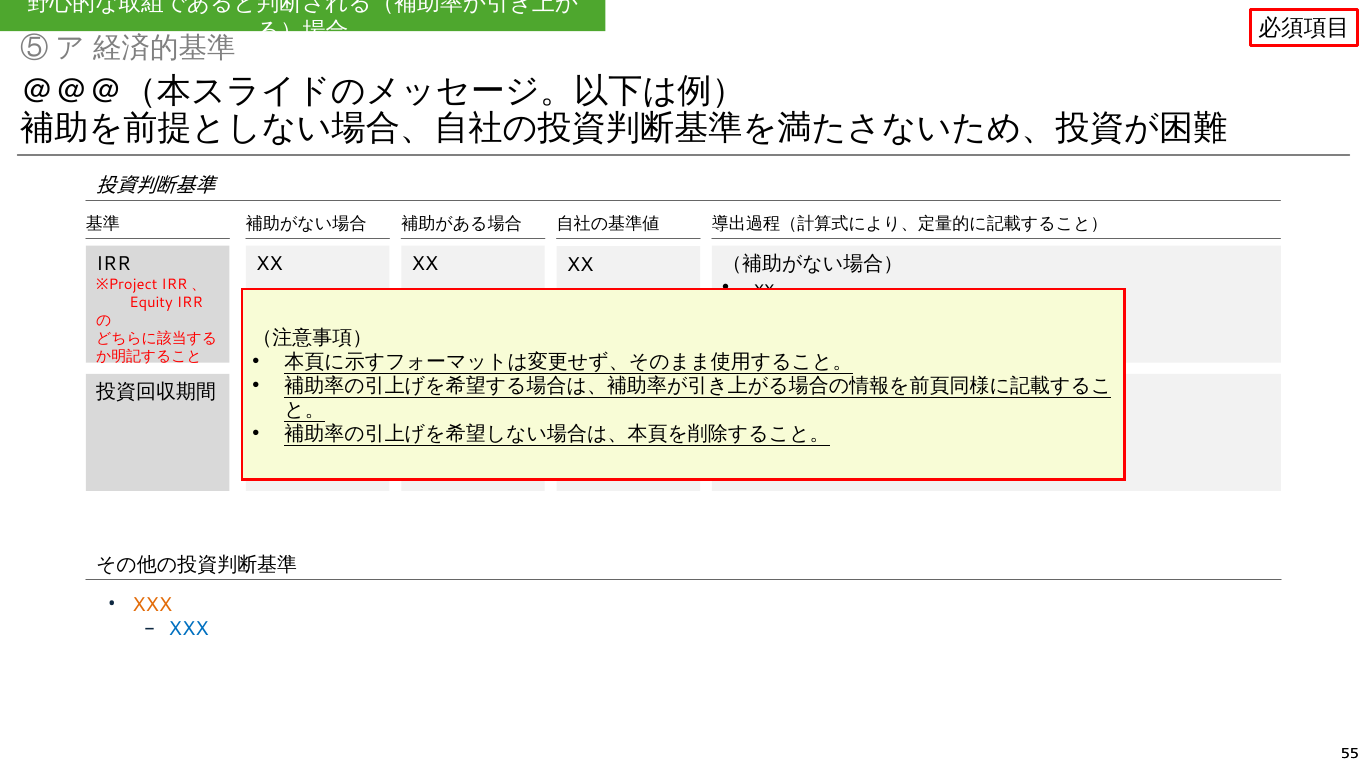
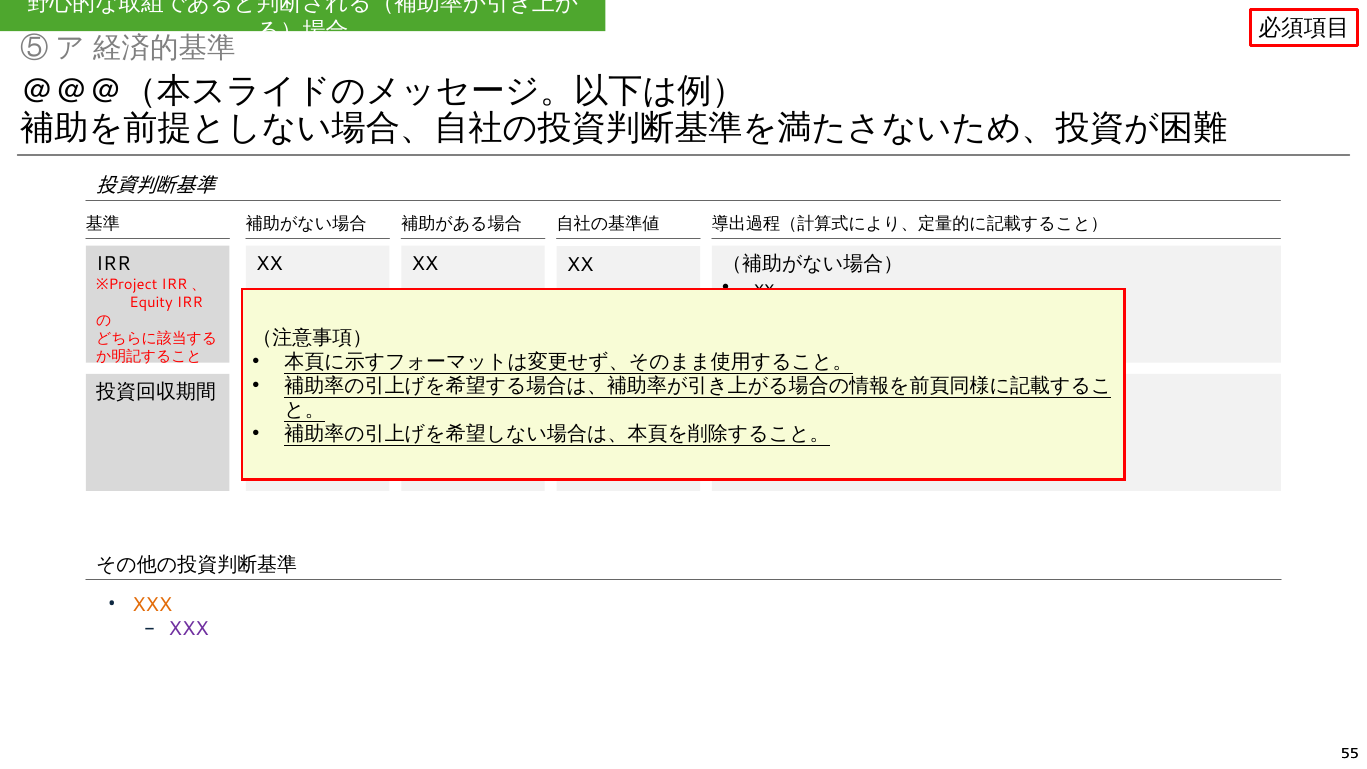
XXX at (189, 629) colour: blue -> purple
